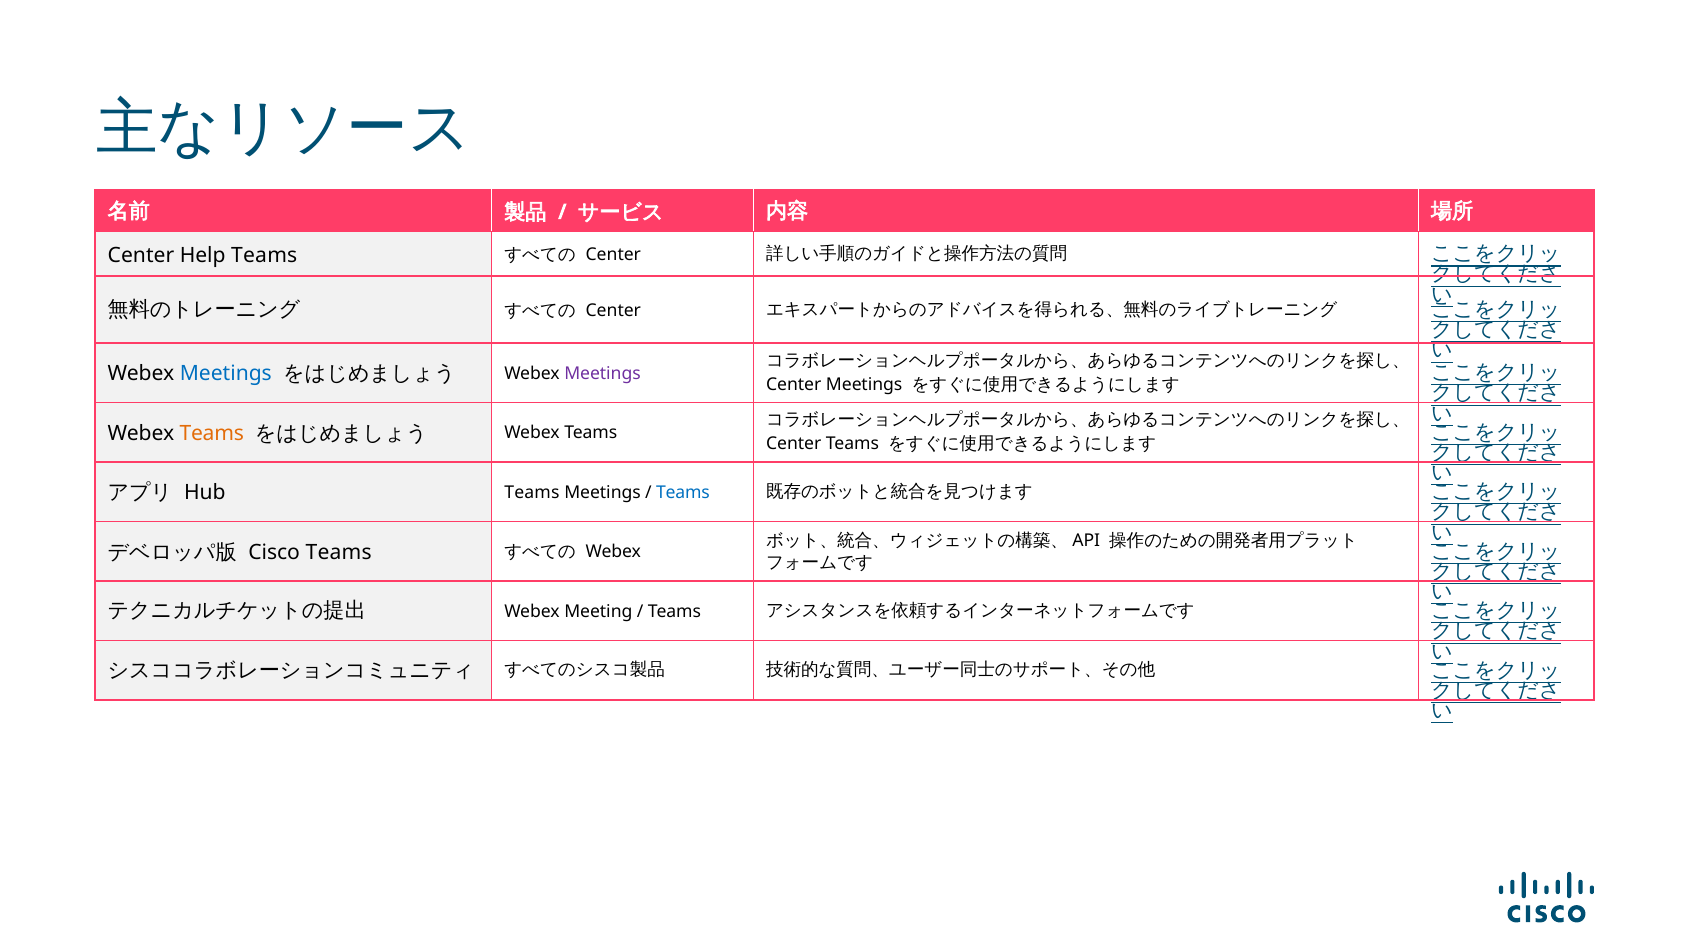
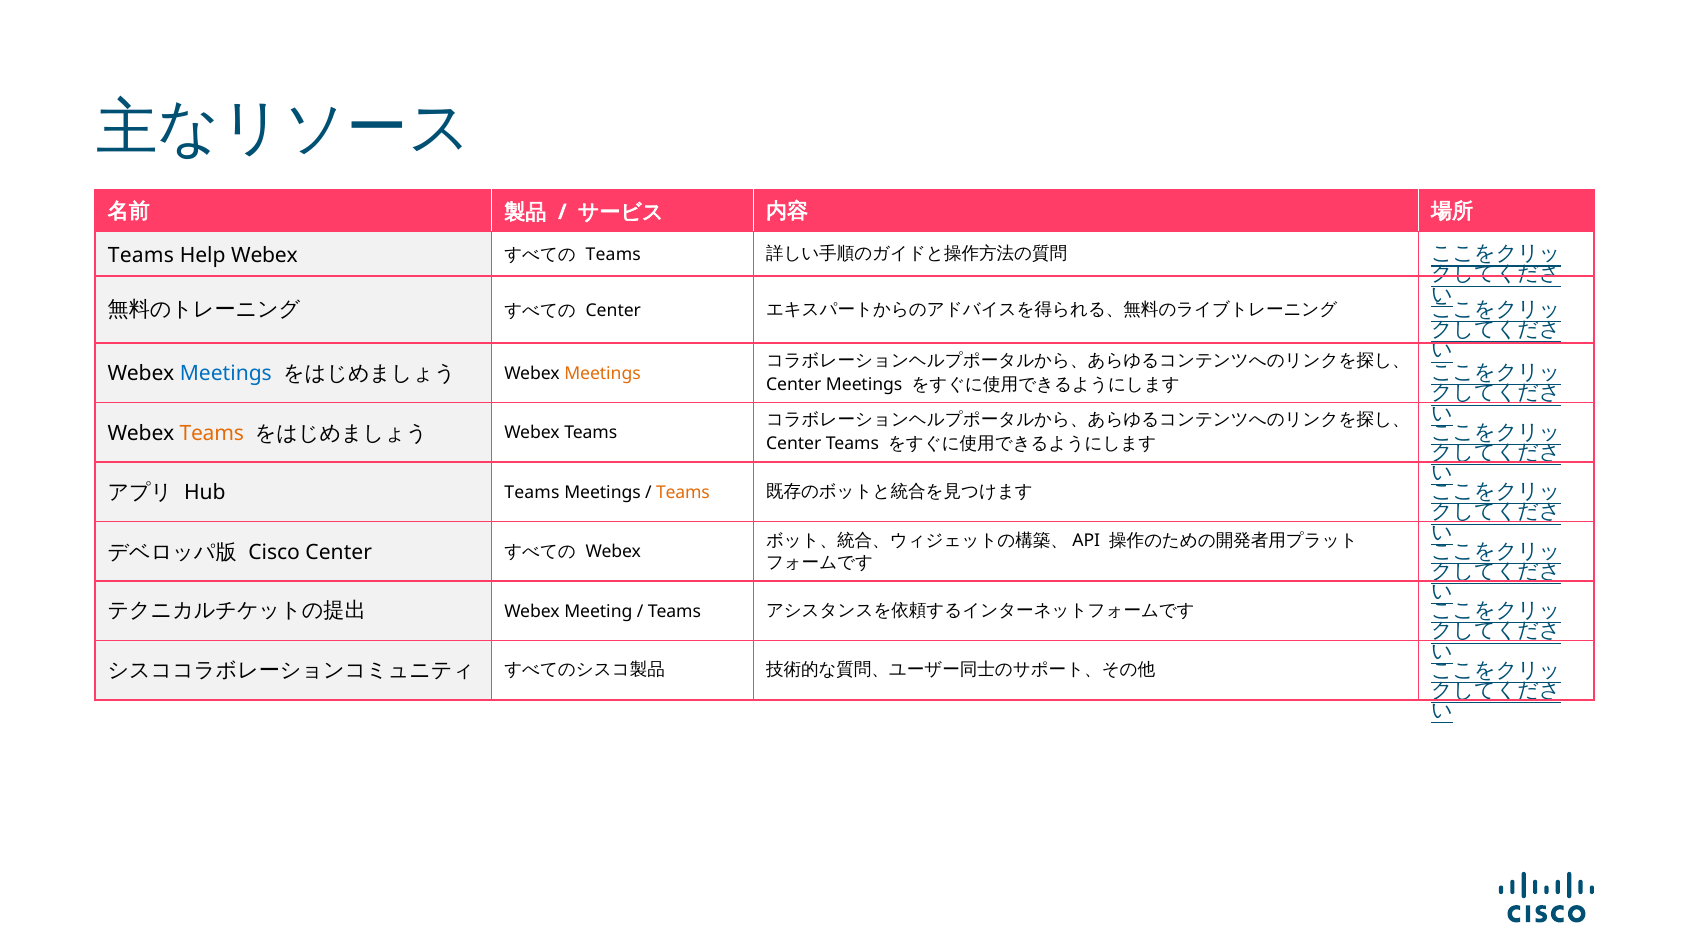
Center at (141, 255): Center -> Teams
Help Teams: Teams -> Webex
Center at (613, 255): Center -> Teams
Meetings at (603, 374) colour: purple -> orange
Teams at (683, 493) colour: blue -> orange
Cisco Teams: Teams -> Center
